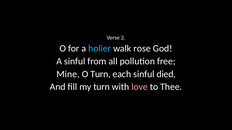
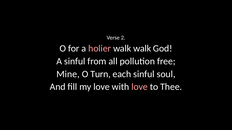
holier colour: light blue -> pink
walk rose: rose -> walk
died: died -> soul
my turn: turn -> love
